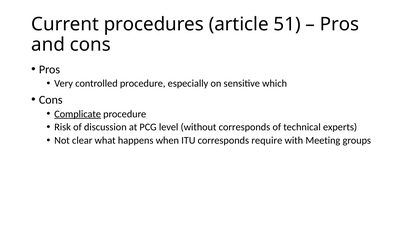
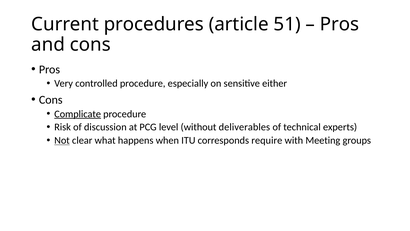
which: which -> either
without corresponds: corresponds -> deliverables
Not underline: none -> present
